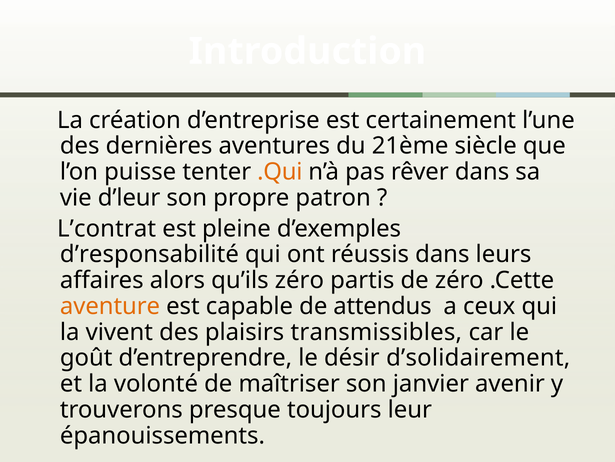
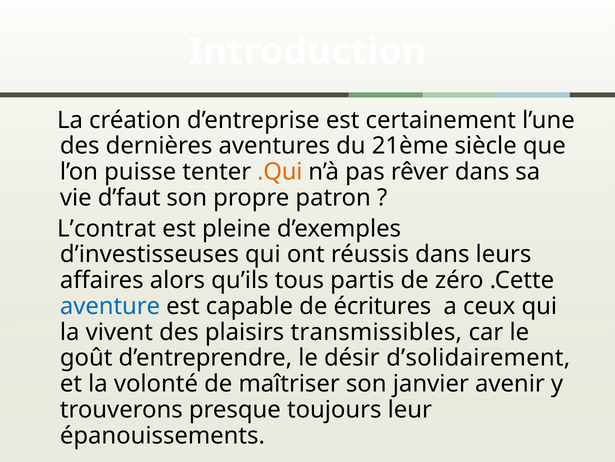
d’leur: d’leur -> d’faut
d’responsabilité: d’responsabilité -> d’investisseuses
qu’ils zéro: zéro -> tous
aventure colour: orange -> blue
attendus: attendus -> écritures
